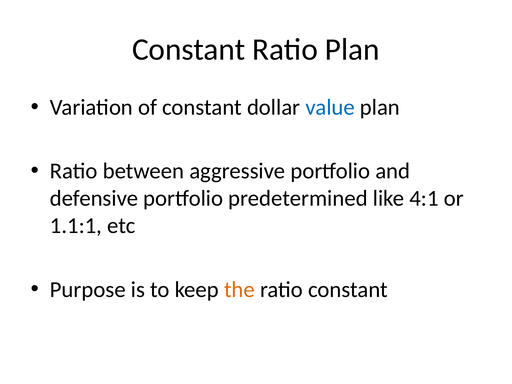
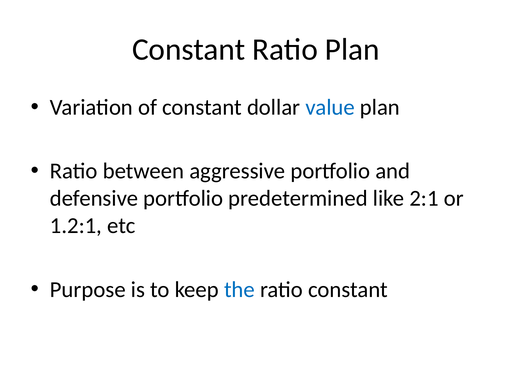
4:1: 4:1 -> 2:1
1.1:1: 1.1:1 -> 1.2:1
the colour: orange -> blue
